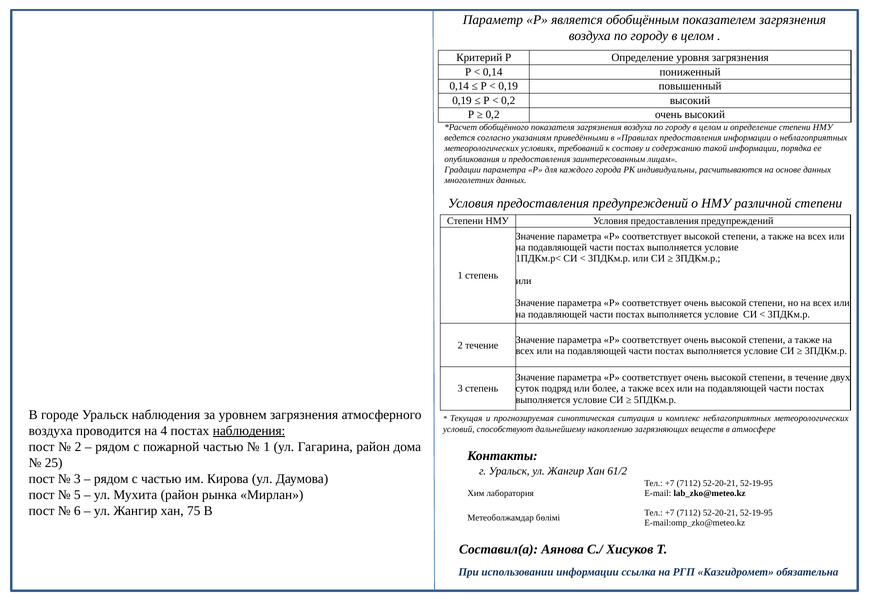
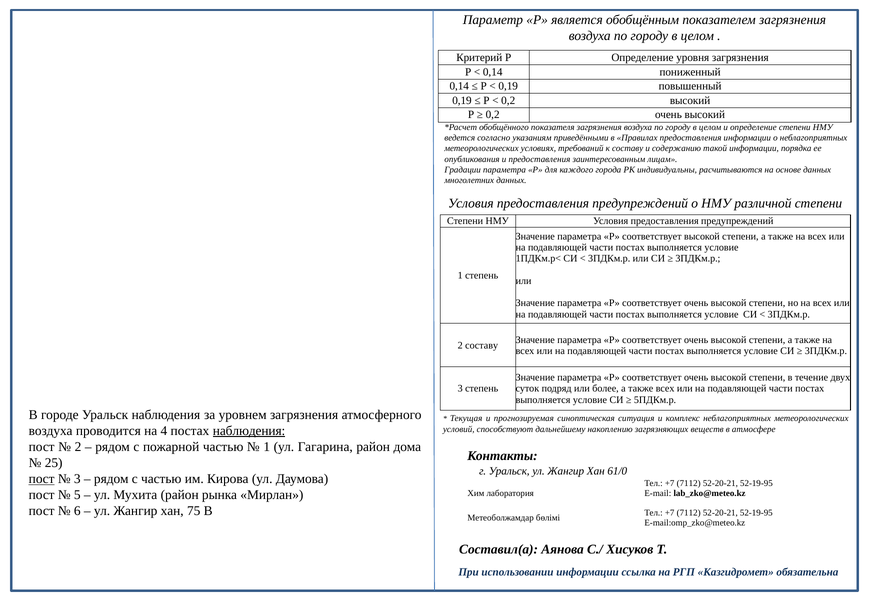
2 течение: течение -> составу
61/2: 61/2 -> 61/0
пост at (42, 479) underline: none -> present
